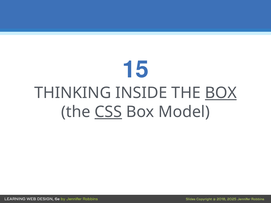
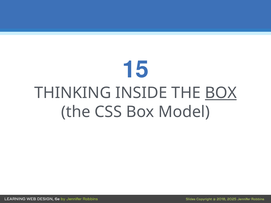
CSS underline: present -> none
